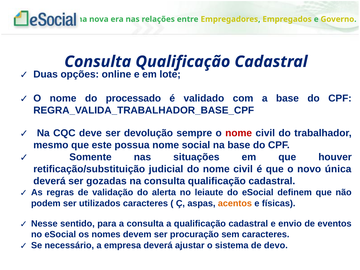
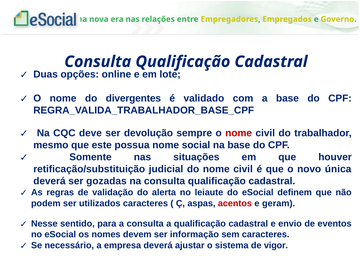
processado: processado -> divergentes
acentos colour: orange -> red
físicas: físicas -> geram
procuração: procuração -> informação
devo: devo -> vigor
